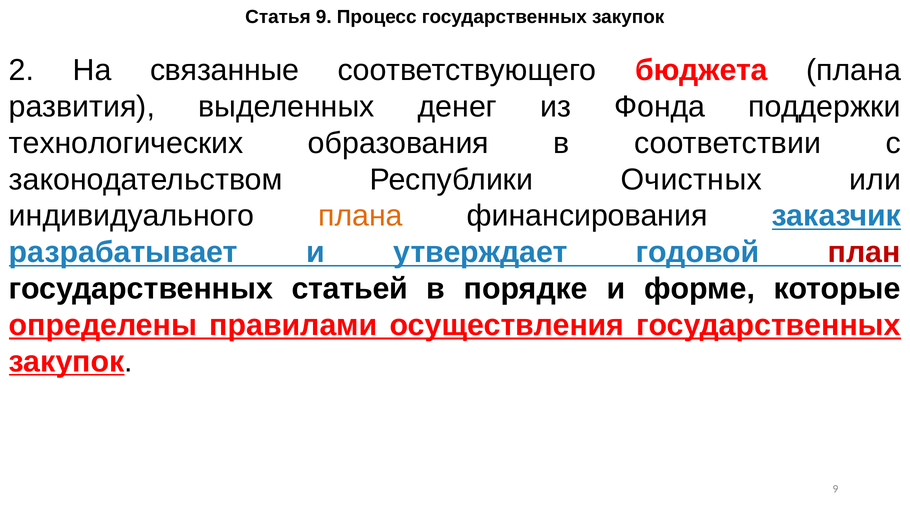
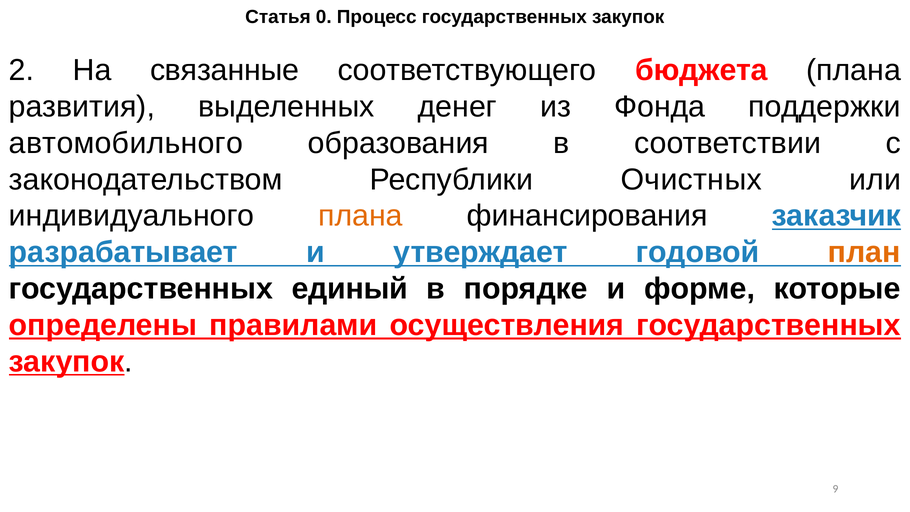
Статья 9: 9 -> 0
технологических: технологических -> автомобильного
план colour: red -> orange
статьей: статьей -> единый
